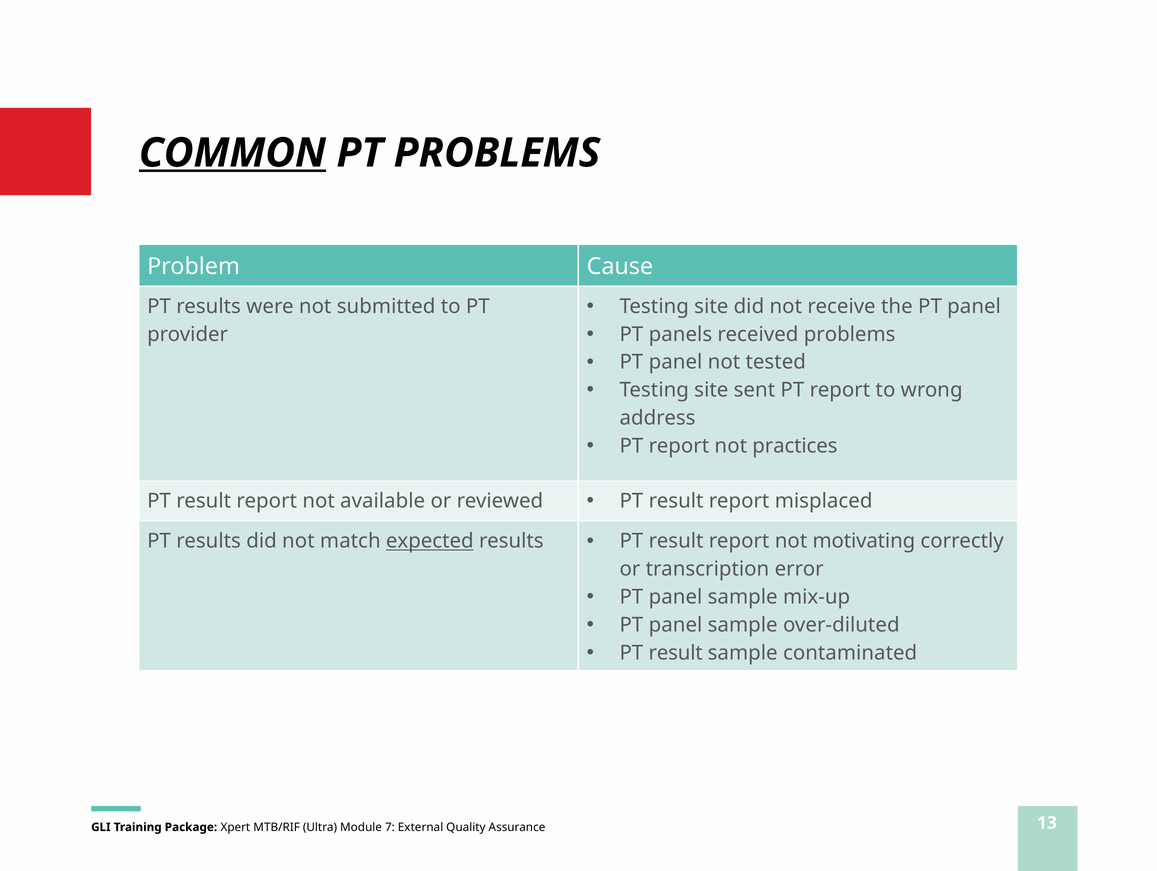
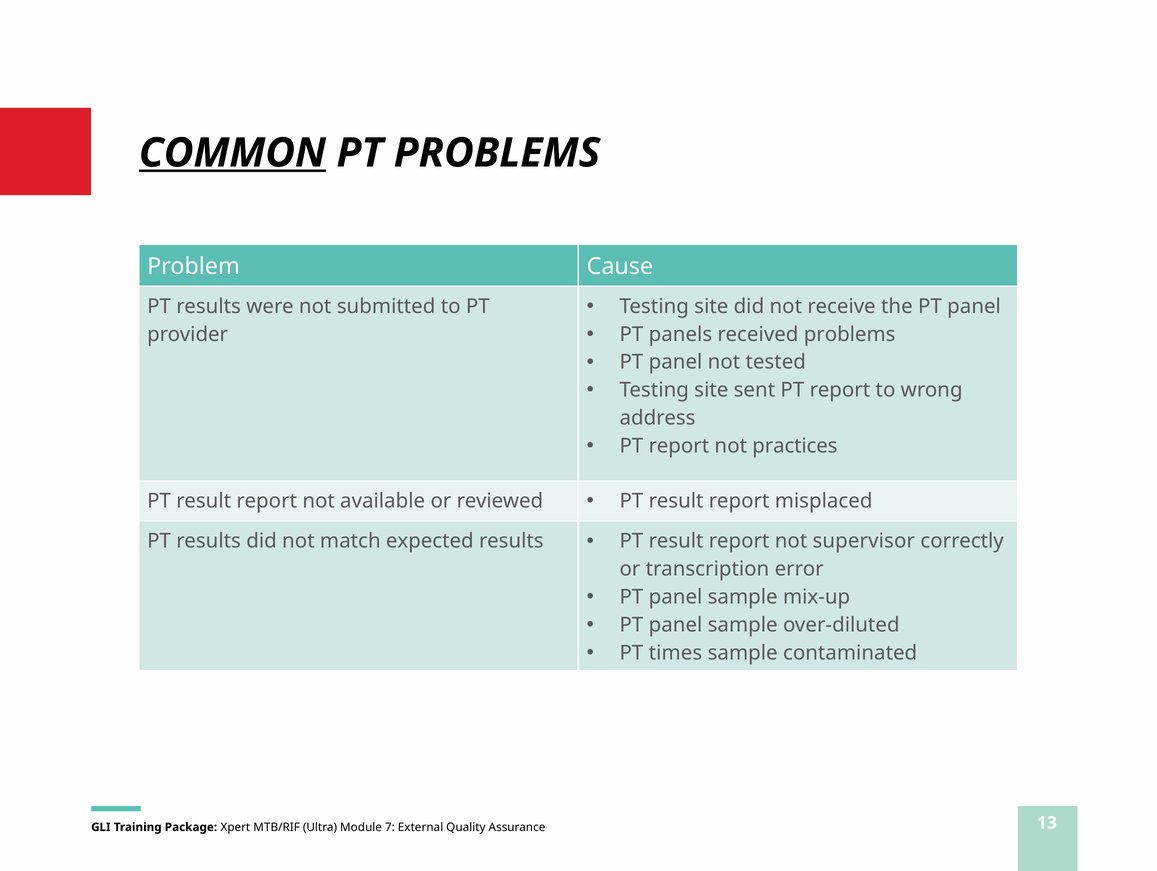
expected underline: present -> none
motivating: motivating -> supervisor
result at (676, 653): result -> times
